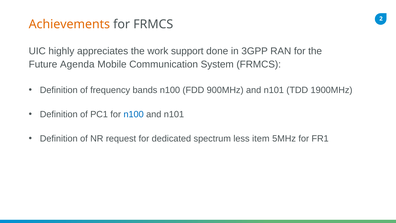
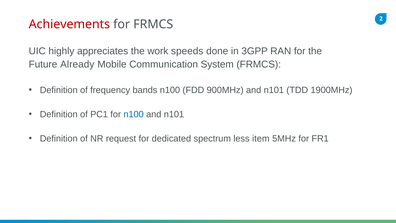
Achievements colour: orange -> red
support: support -> speeds
Agenda: Agenda -> Already
